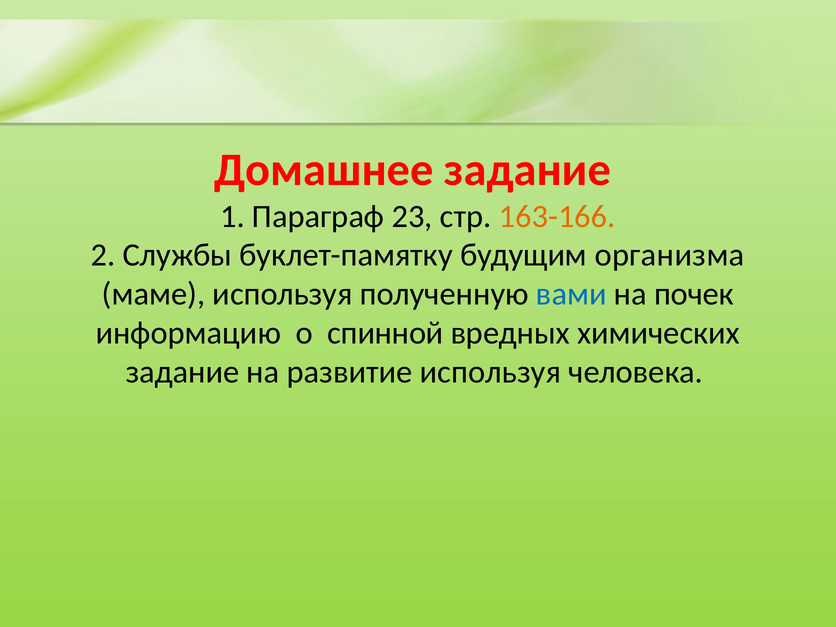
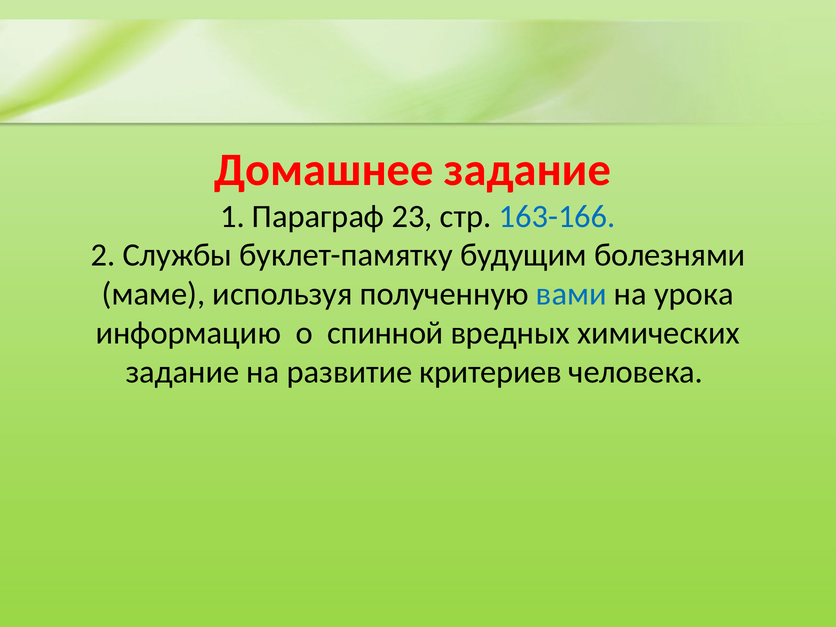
163-166 colour: orange -> blue
организма: организма -> болезнями
почек: почек -> урока
развитие используя: используя -> критериев
